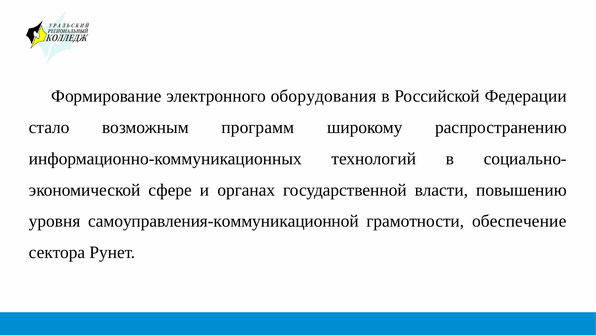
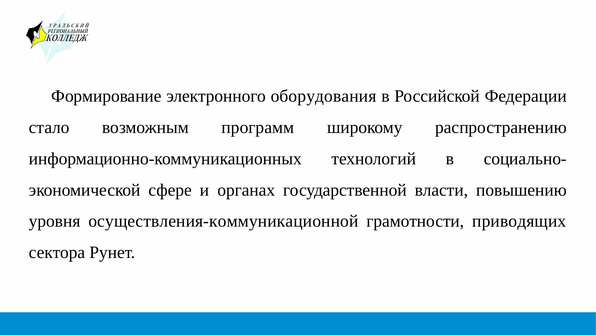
самоуправления-коммуникационной: самоуправления-коммуникационной -> осуществления-коммуникационной
обеспечение: обеспечение -> приводящих
